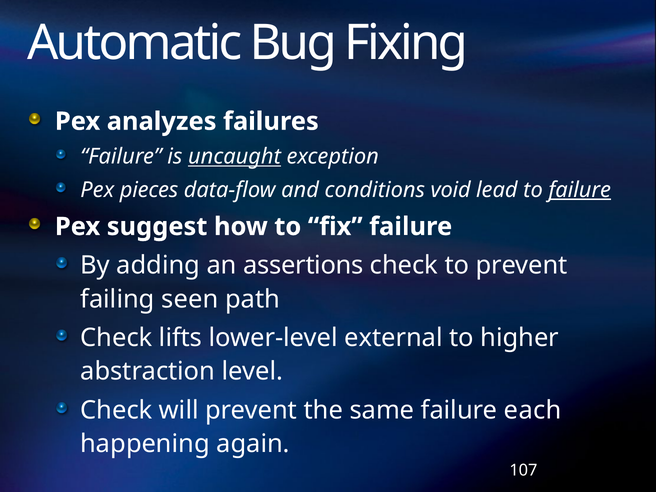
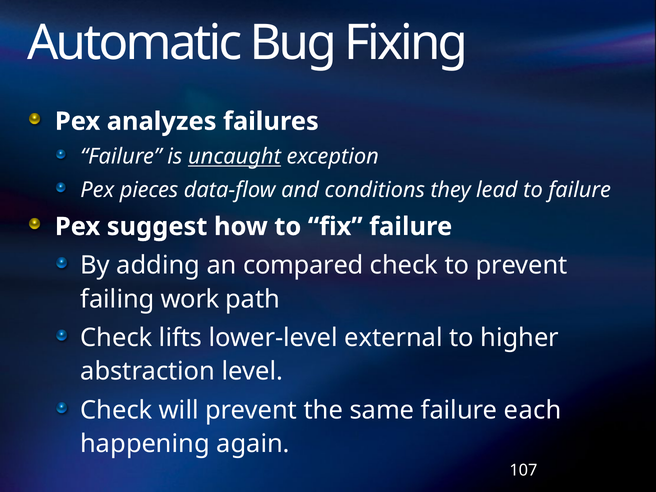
void: void -> they
failure at (580, 190) underline: present -> none
assertions: assertions -> compared
seen: seen -> work
